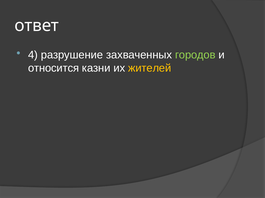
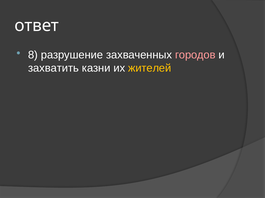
4: 4 -> 8
городов colour: light green -> pink
относится: относится -> захватить
